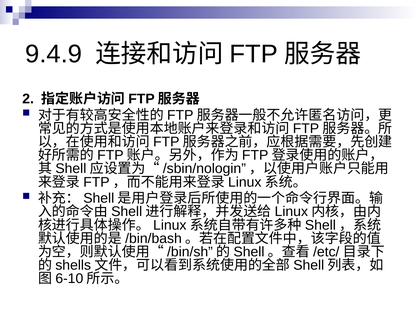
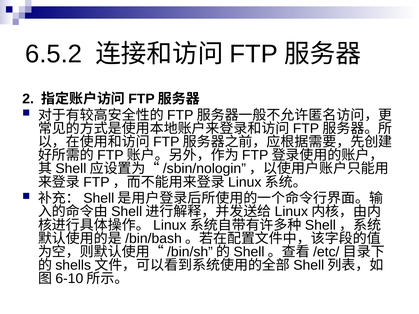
9.4.9: 9.4.9 -> 6.5.2
